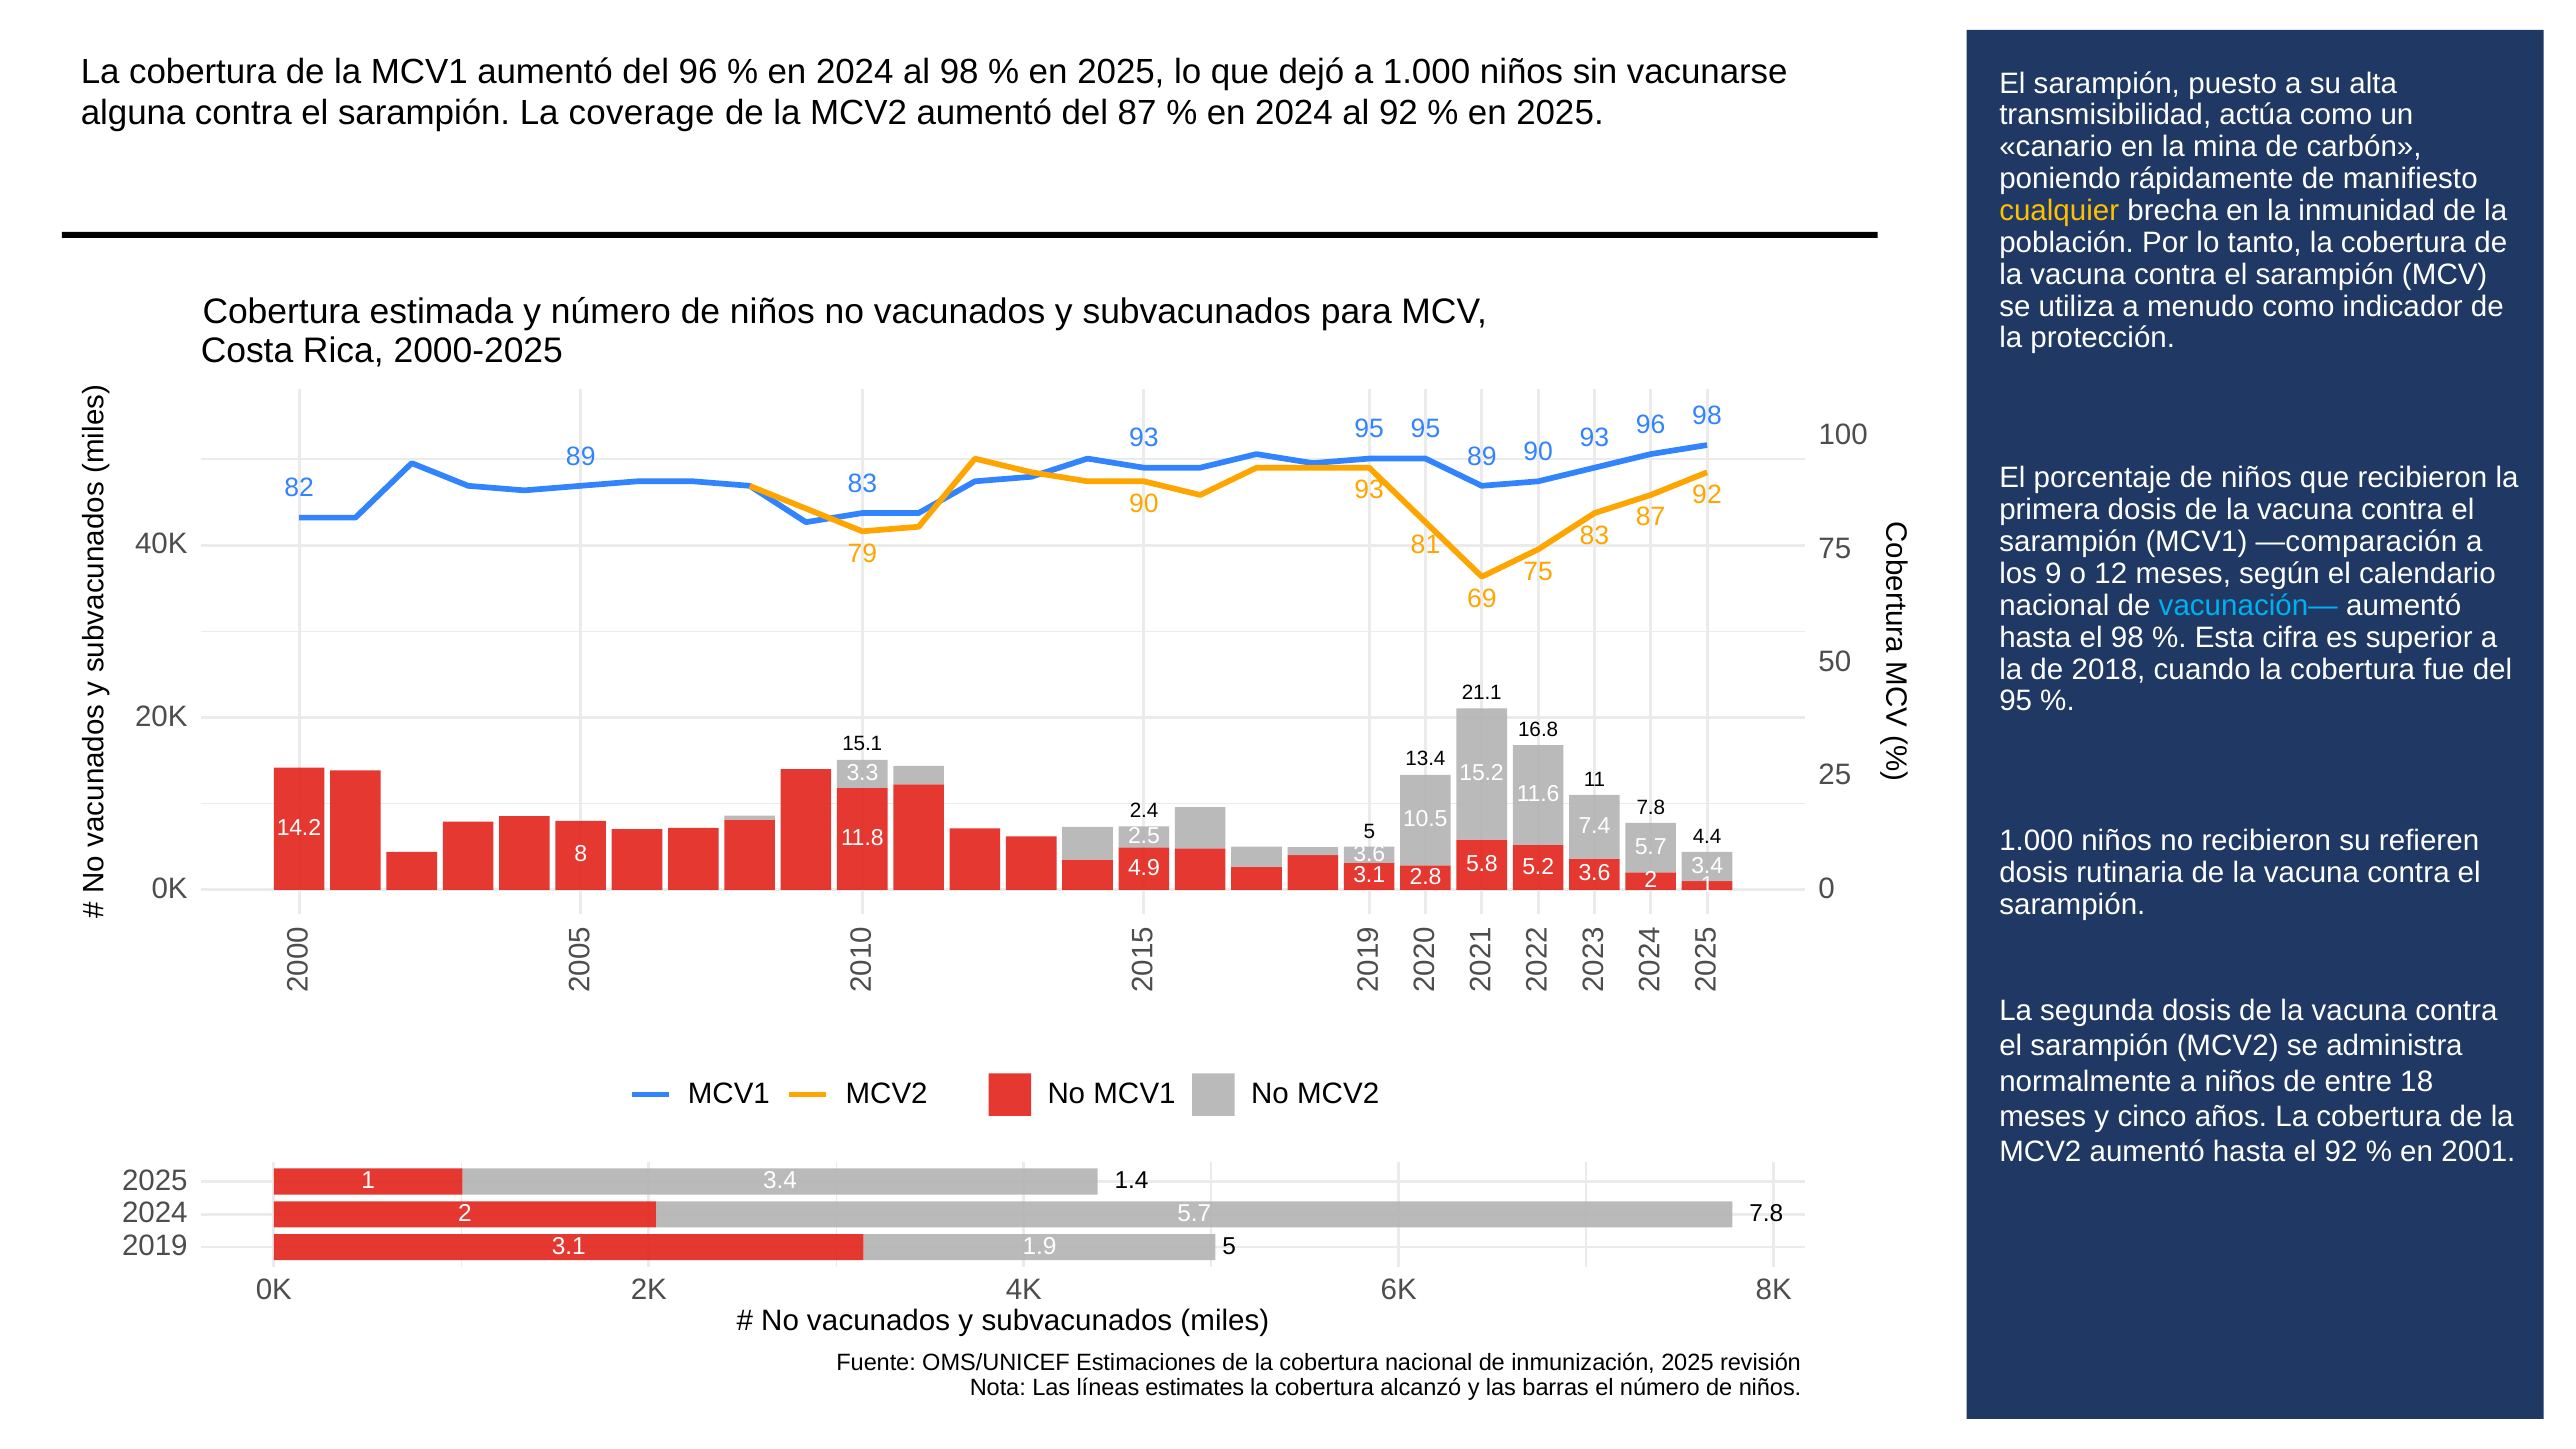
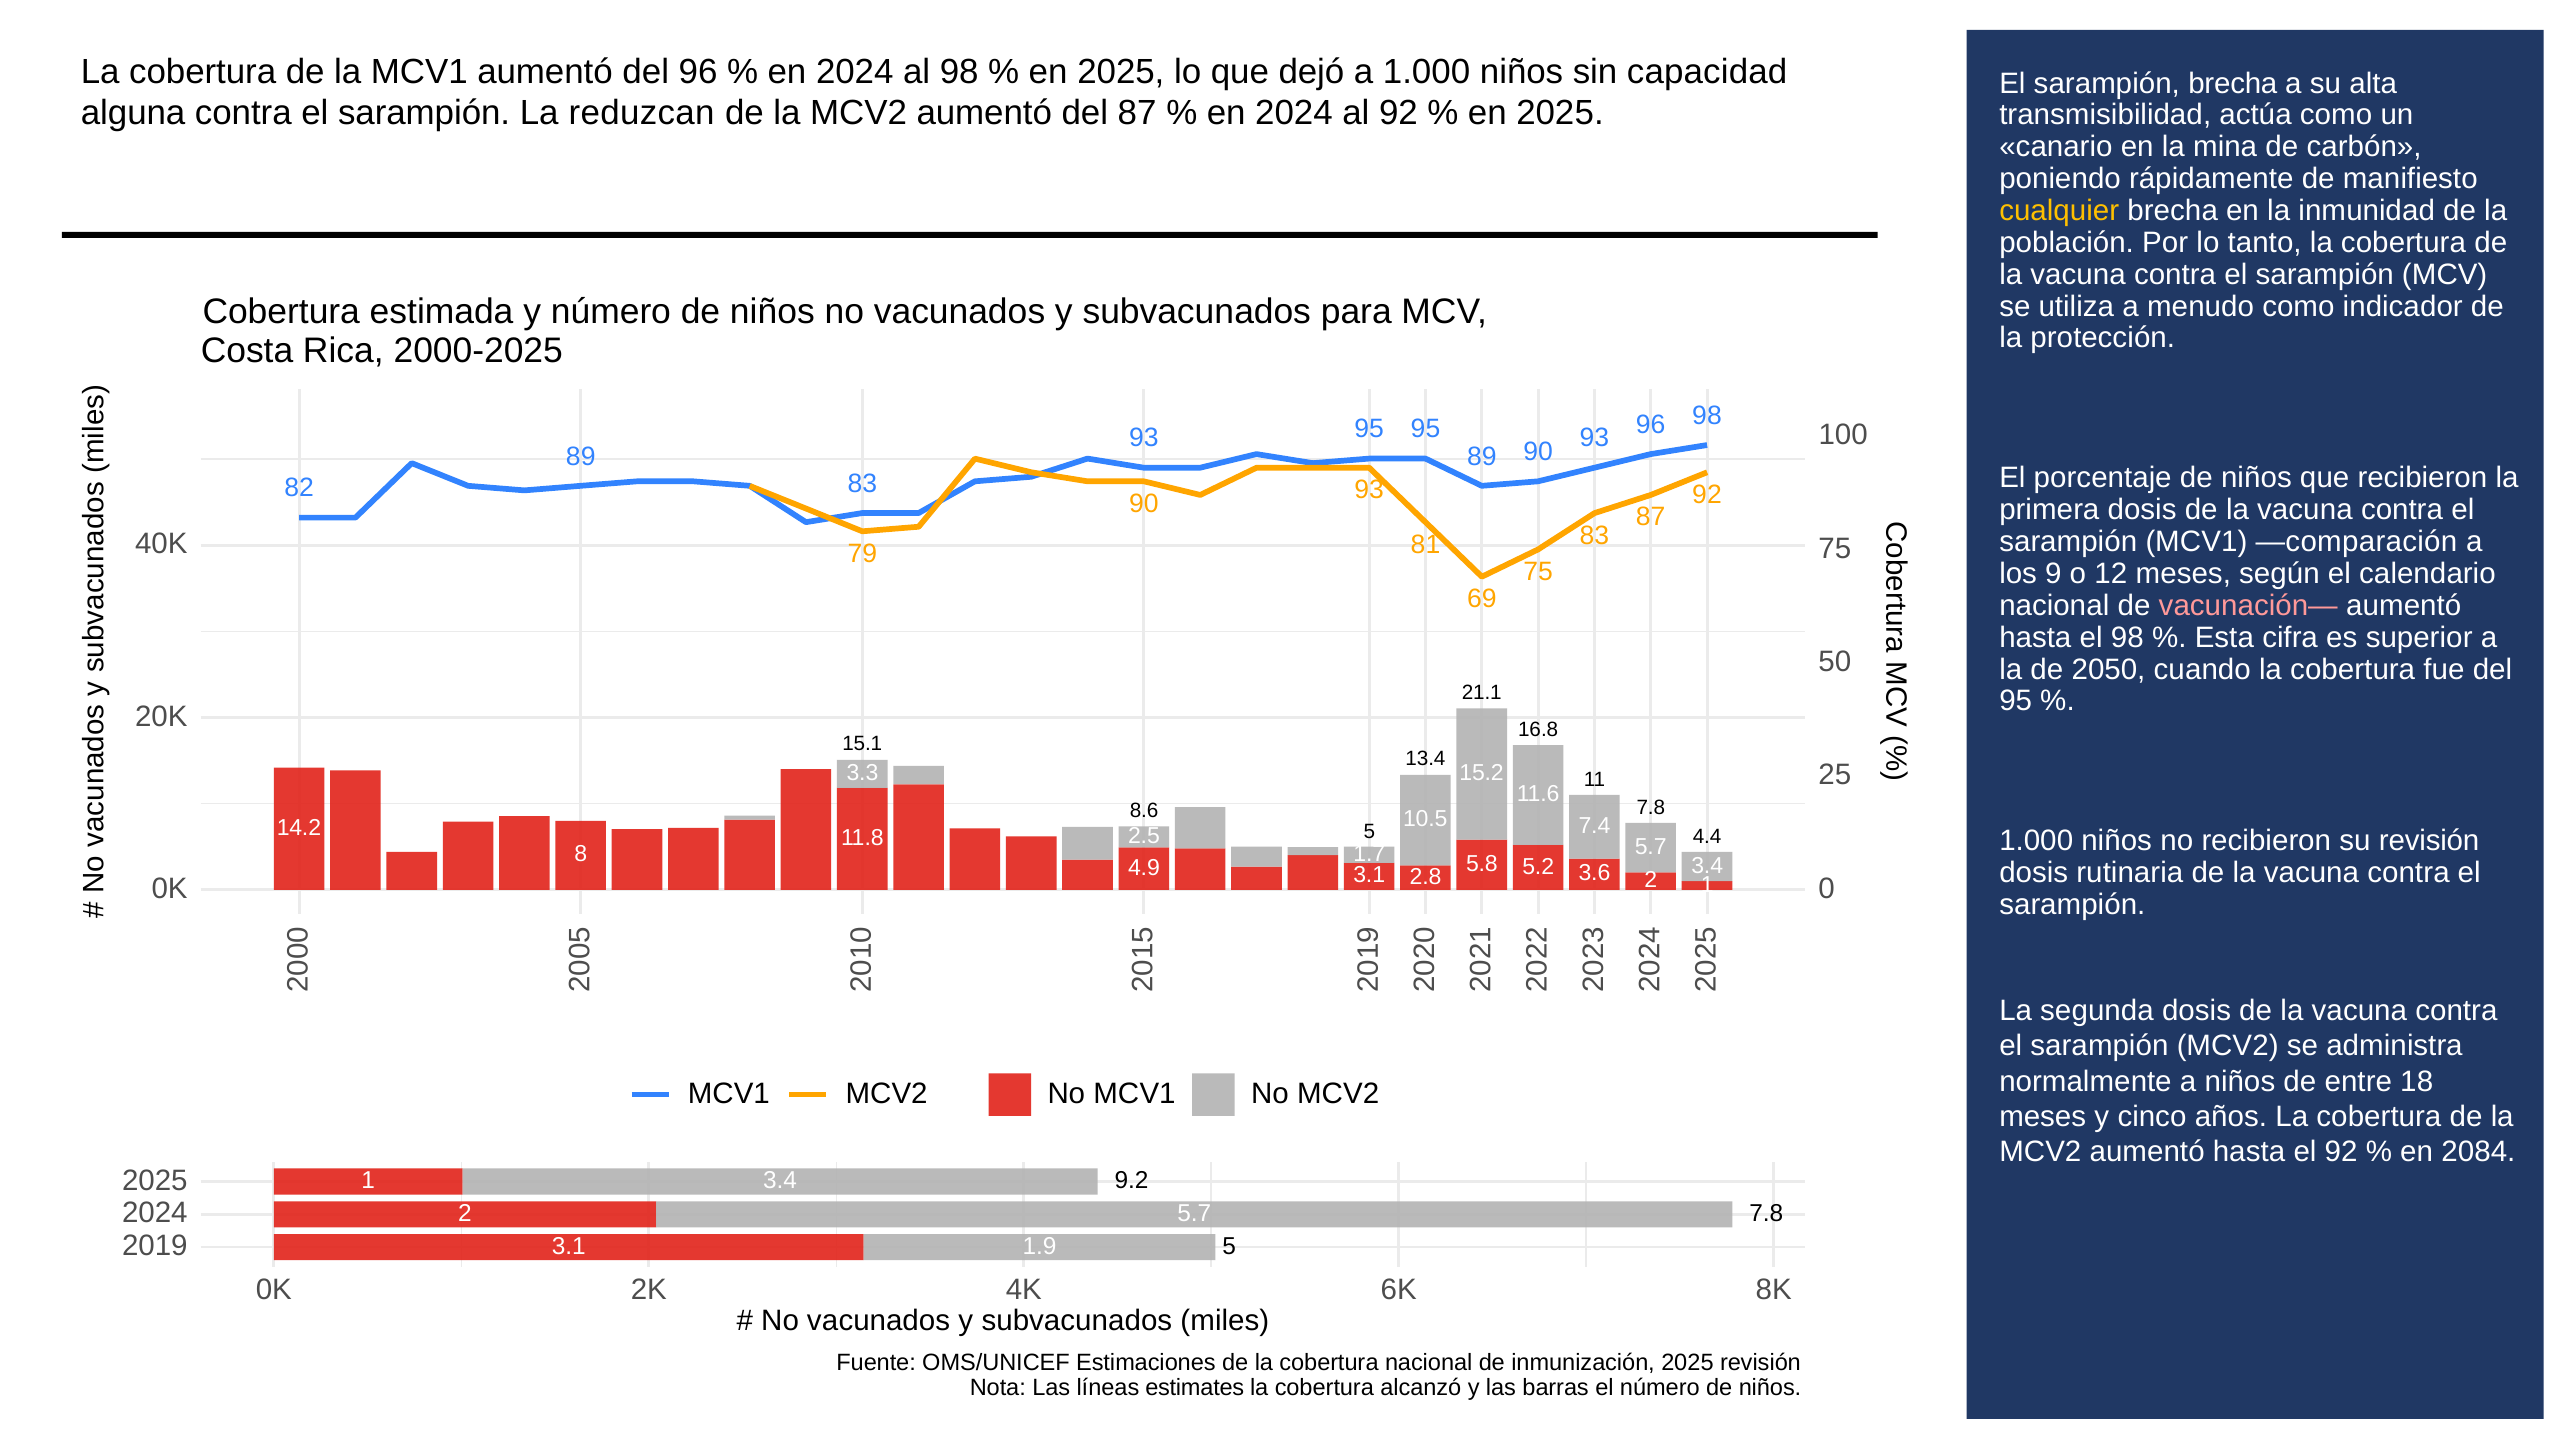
vacunarse: vacunarse -> capacidad
sarampión puesto: puesto -> brecha
coverage: coverage -> reduzcan
vacunación— colour: light blue -> pink
2018: 2018 -> 2050
2.4: 2.4 -> 8.6
su refieren: refieren -> revisión
3.6 at (1369, 854): 3.6 -> 1.7
2001: 2001 -> 2084
1.4: 1.4 -> 9.2
